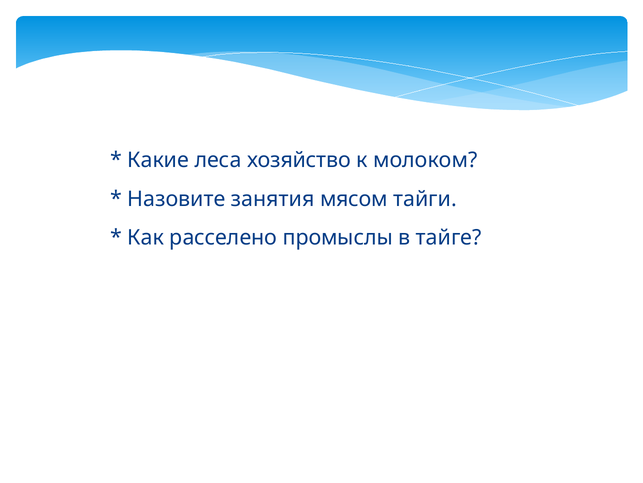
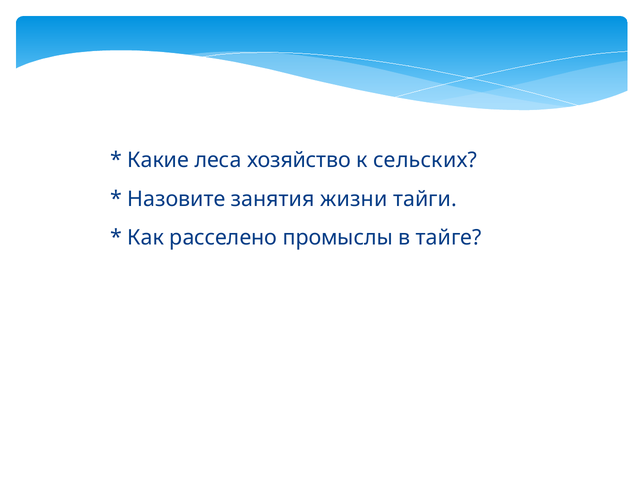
молоком: молоком -> сельских
мясом: мясом -> жизни
